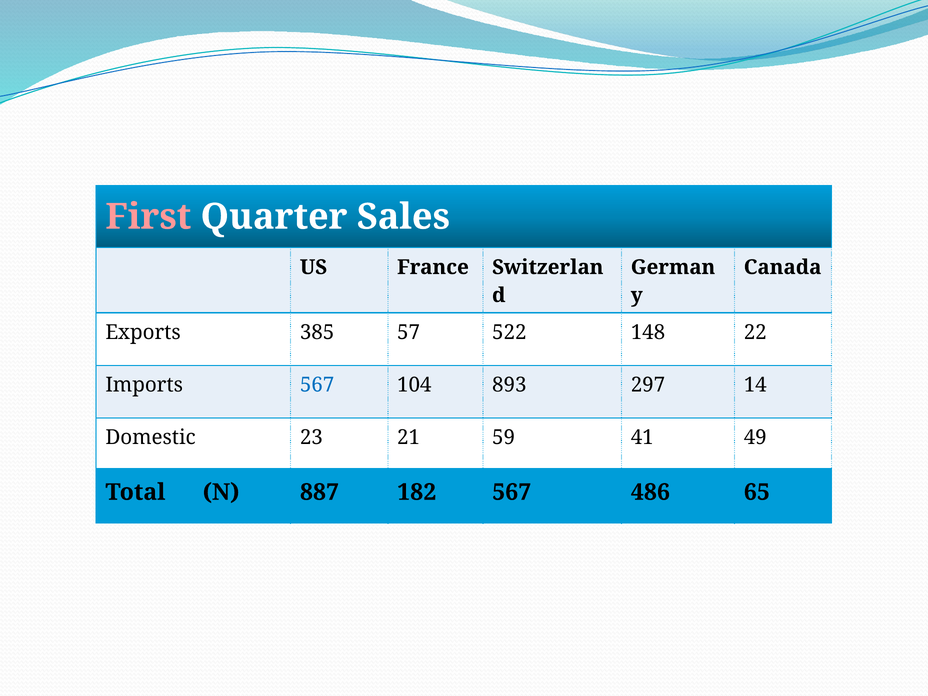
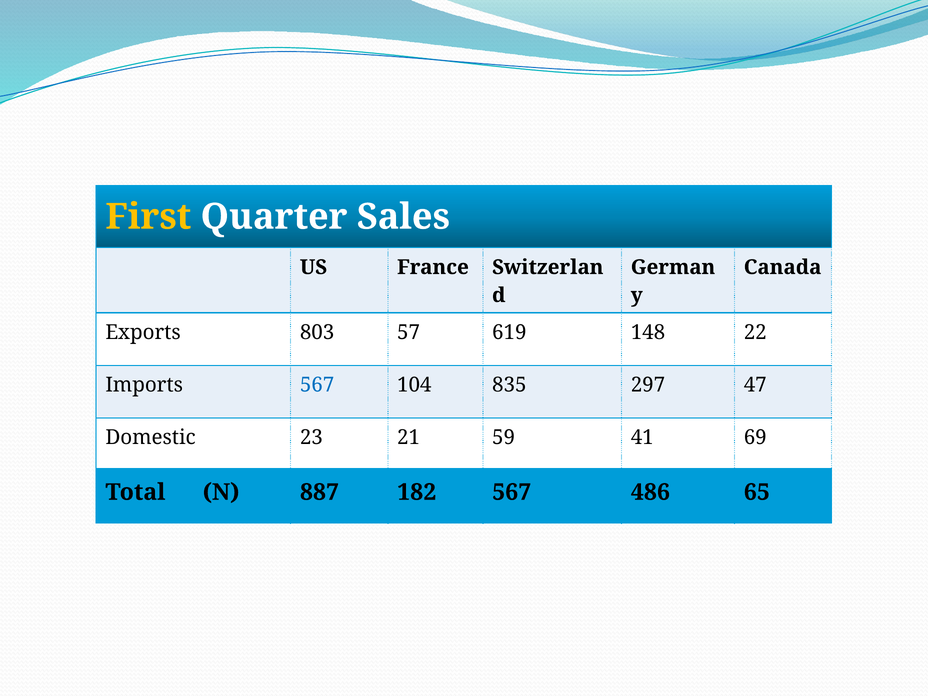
First colour: pink -> yellow
385: 385 -> 803
522: 522 -> 619
893: 893 -> 835
14: 14 -> 47
49: 49 -> 69
